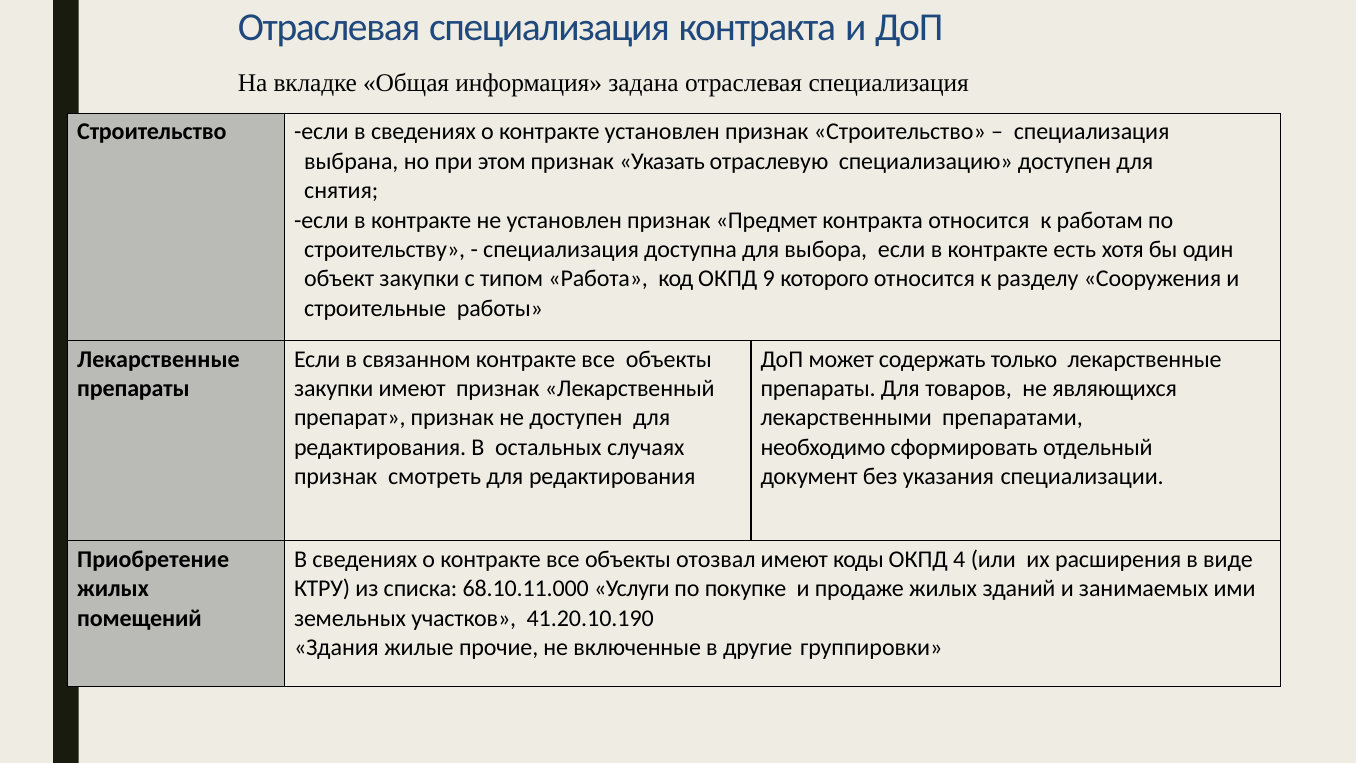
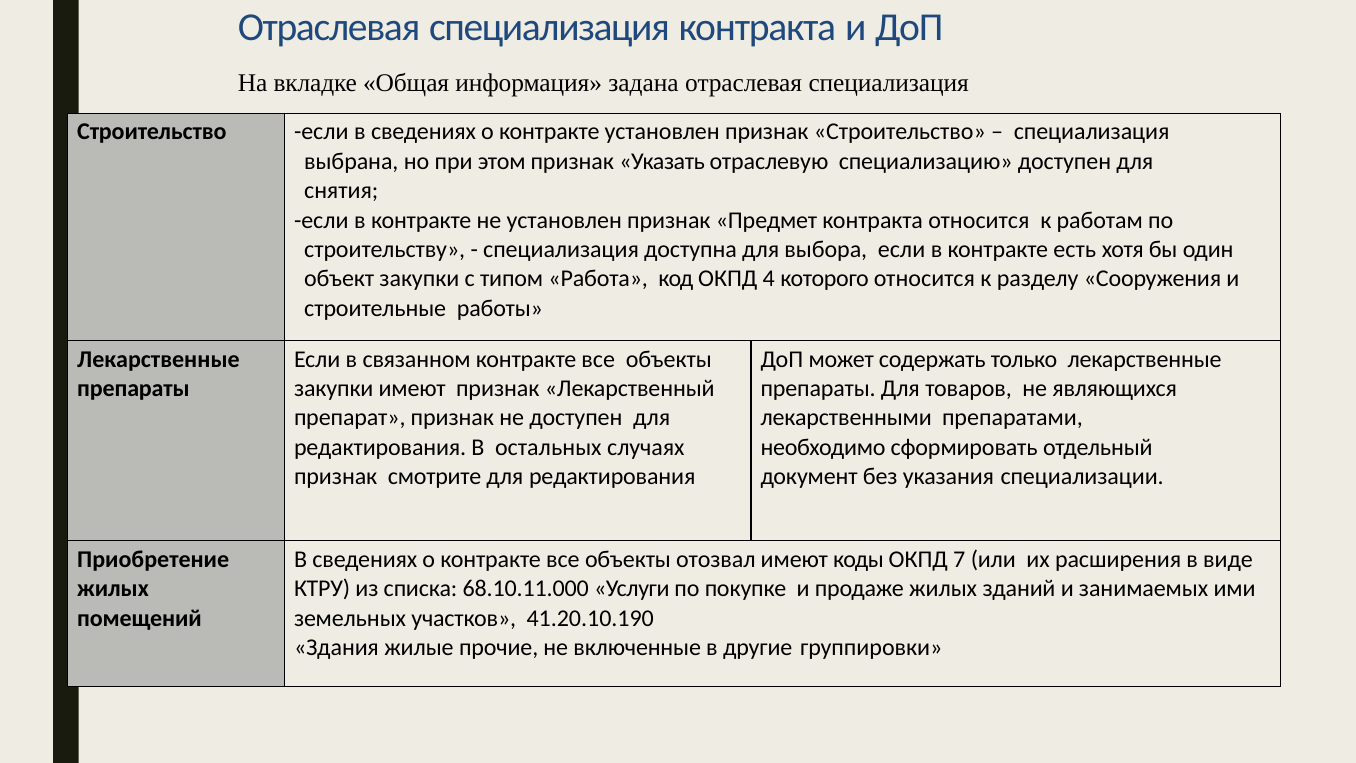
9: 9 -> 4
смотреть: смотреть -> смотрите
4: 4 -> 7
